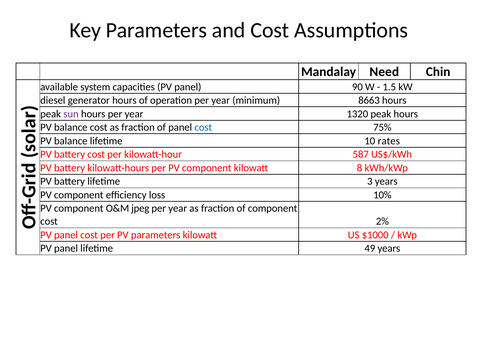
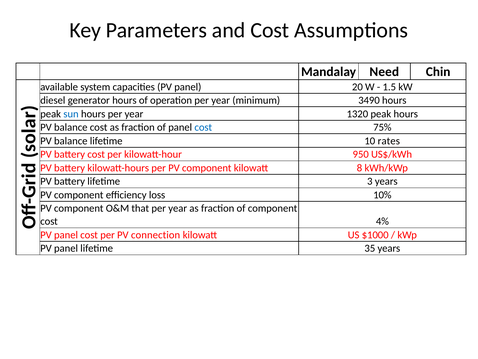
90: 90 -> 20
8663: 8663 -> 3490
sun colour: purple -> blue
587: 587 -> 950
jpeg: jpeg -> that
2%: 2% -> 4%
PV parameters: parameters -> connection
49: 49 -> 35
